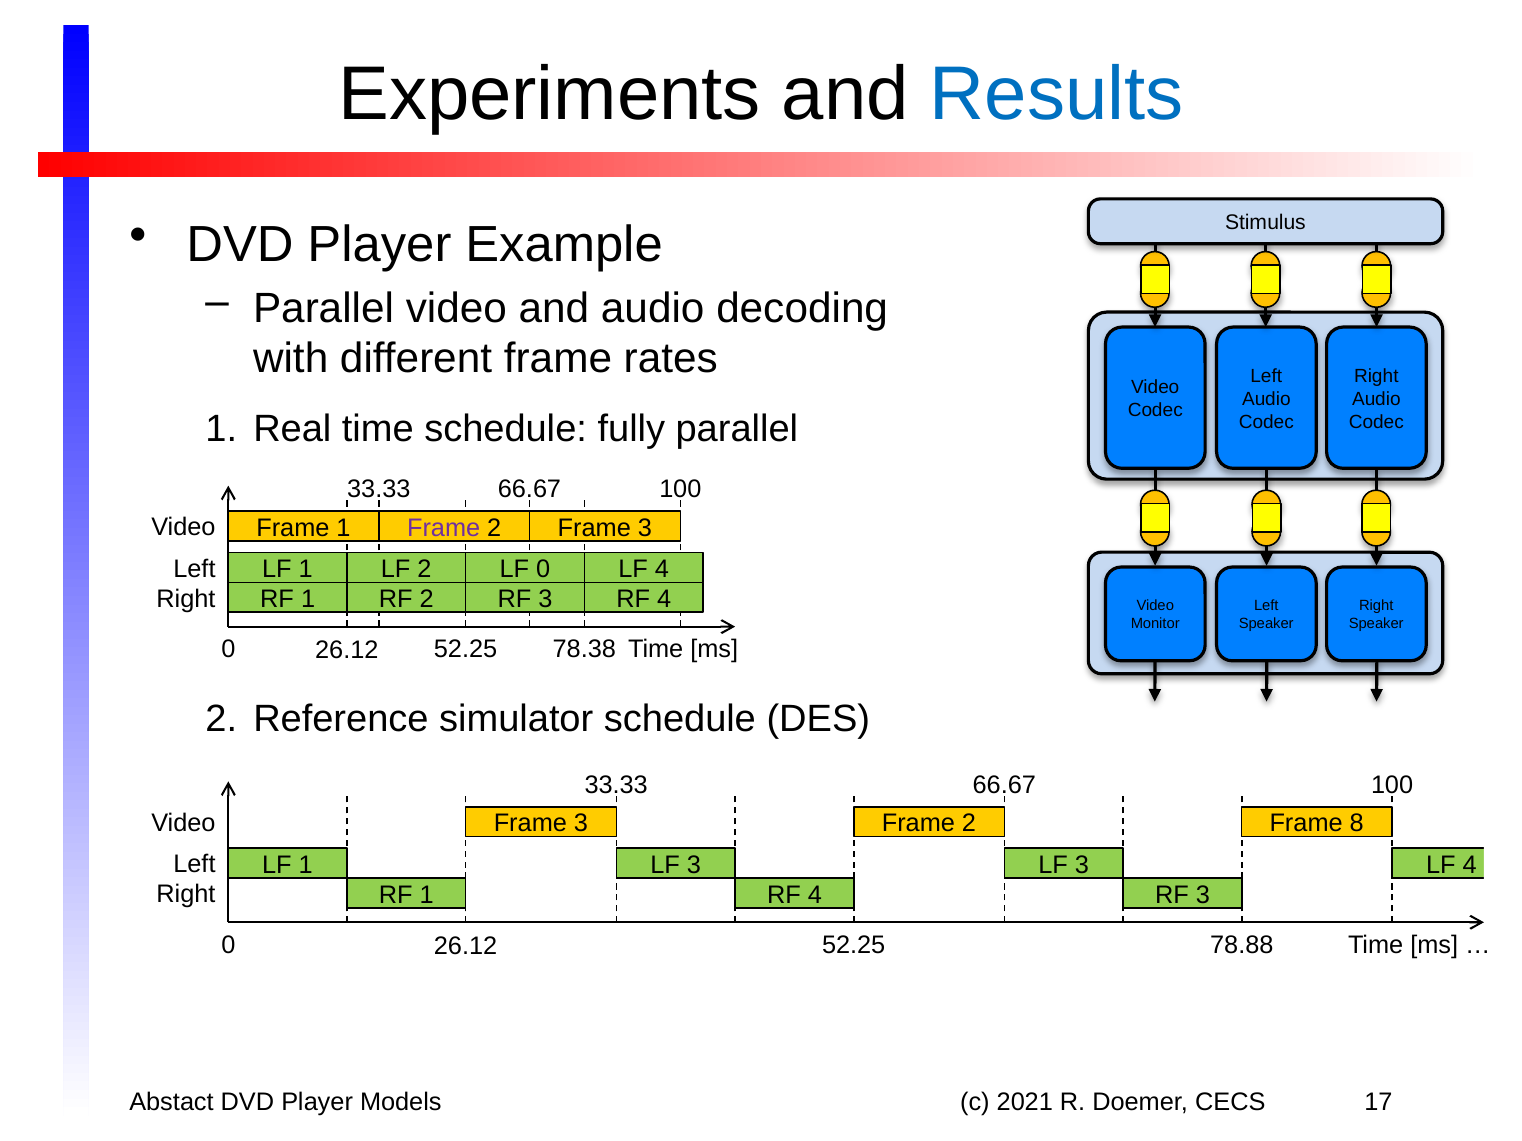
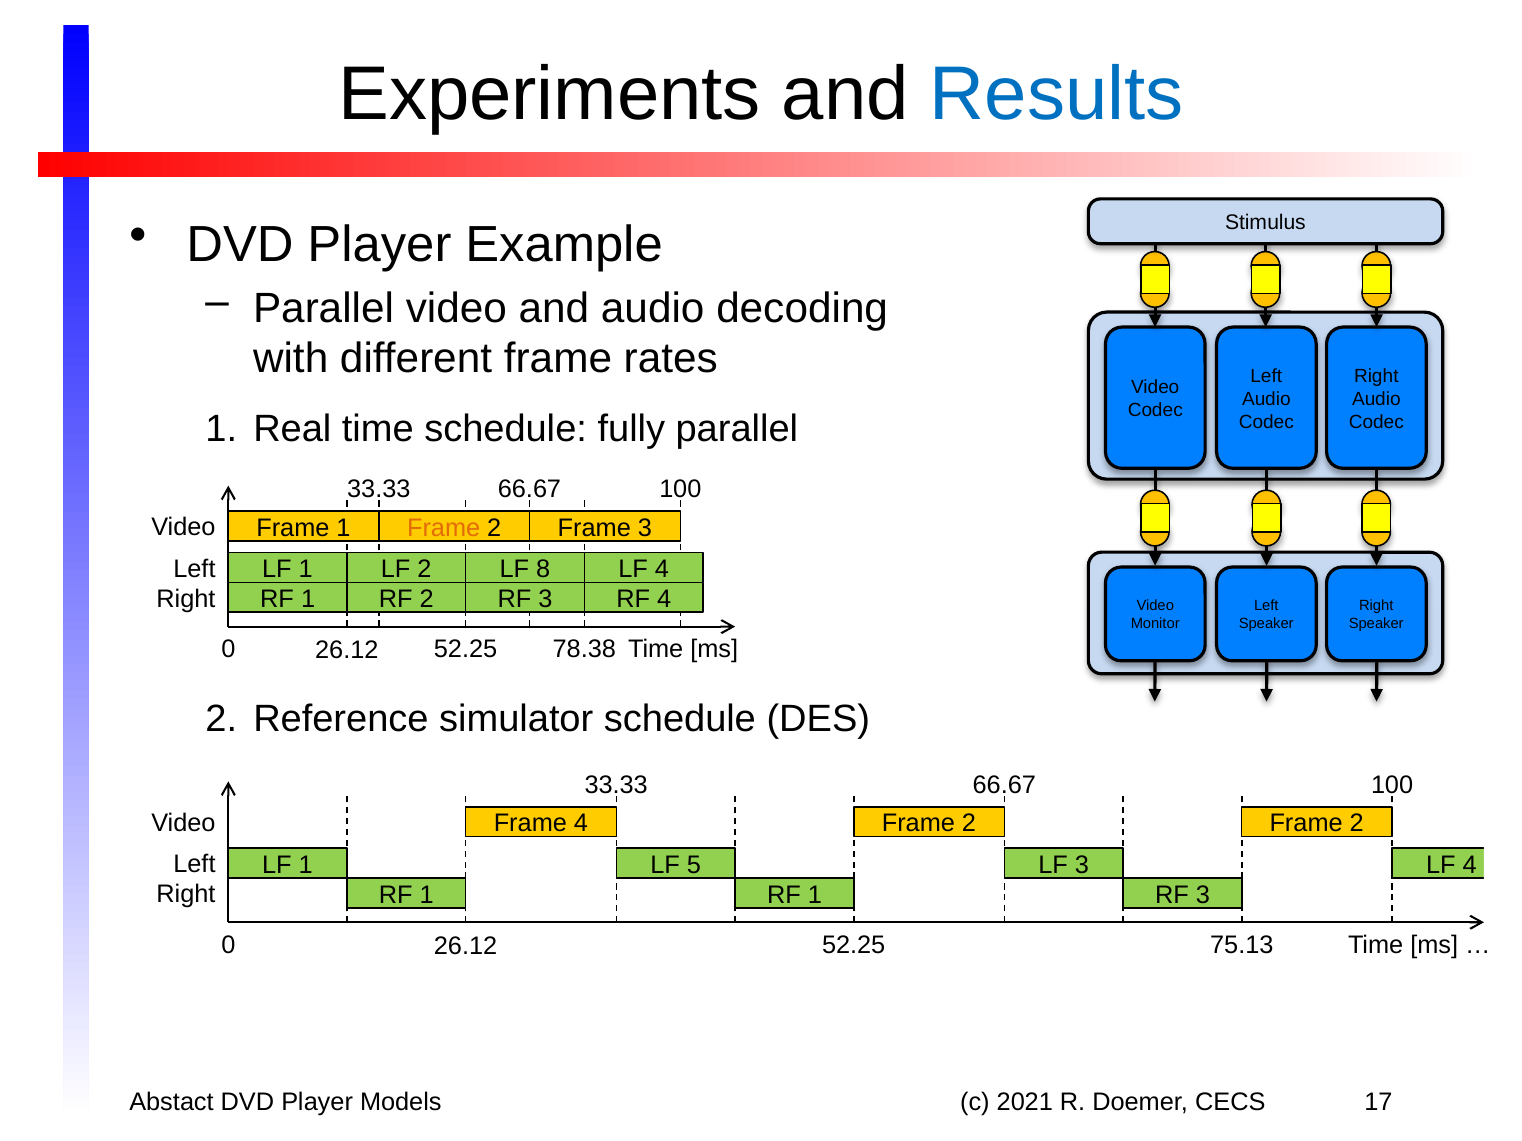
Frame at (444, 528) colour: purple -> orange
LF 0: 0 -> 8
3 at (581, 824): 3 -> 4
8 at (1357, 824): 8 -> 2
3 at (694, 865): 3 -> 5
4 at (815, 895): 4 -> 1
78.88: 78.88 -> 75.13
